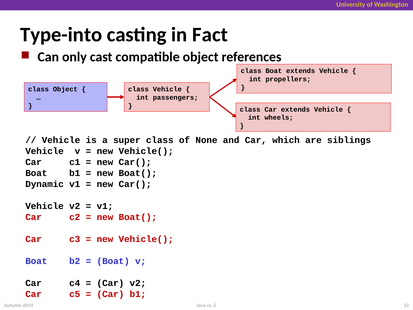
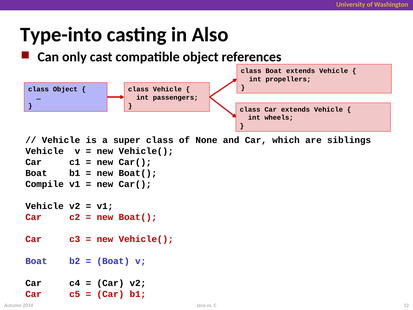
Fact: Fact -> Also
Dynamic: Dynamic -> Compile
